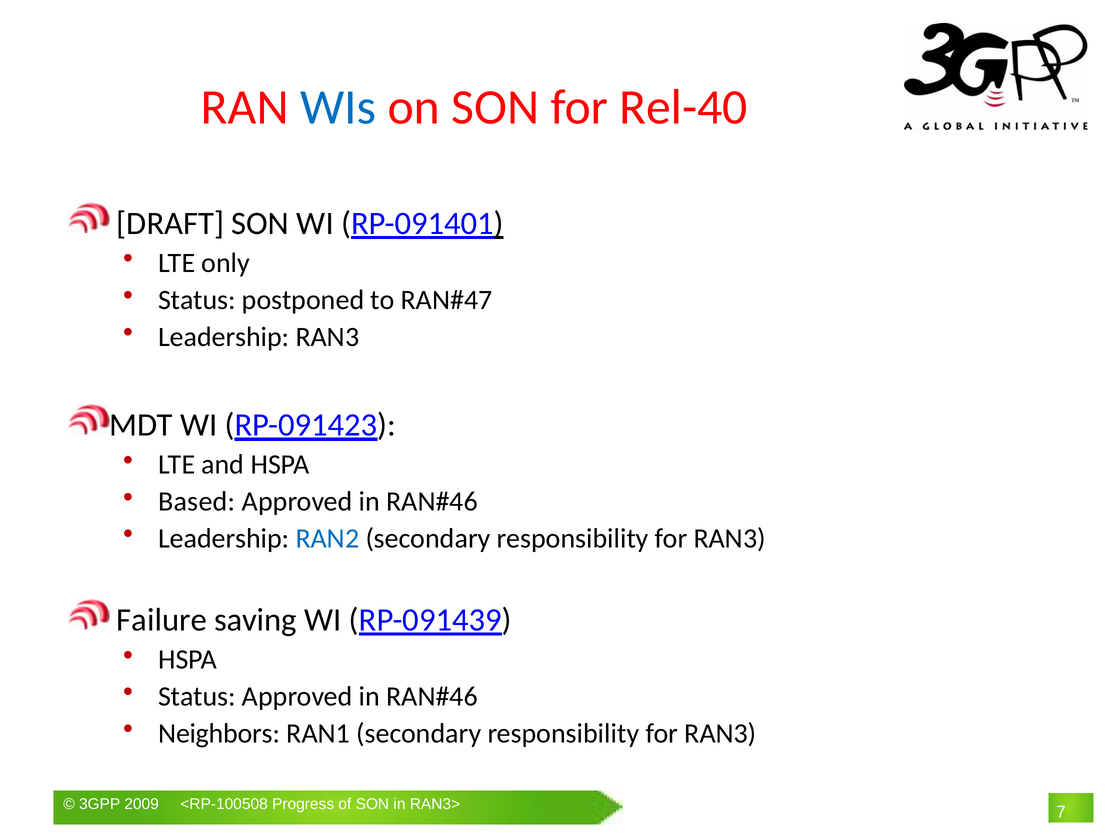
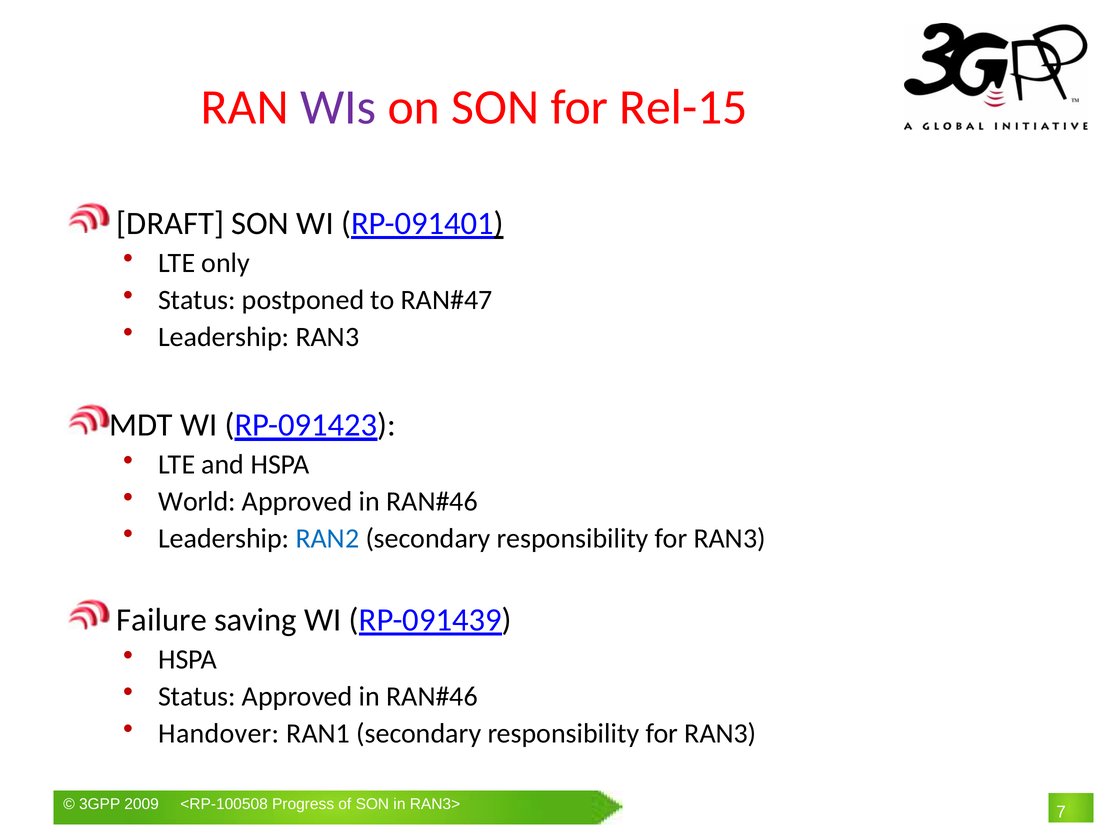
WIs colour: blue -> purple
Rel-40: Rel-40 -> Rel-15
Based at (197, 502): Based -> World
Neighbors: Neighbors -> Handover
